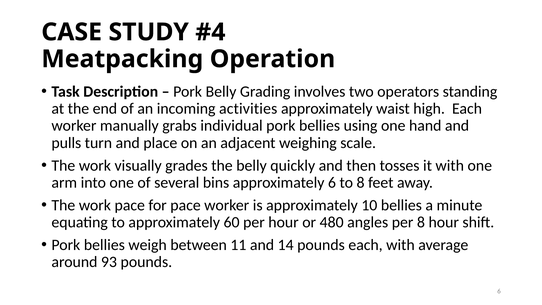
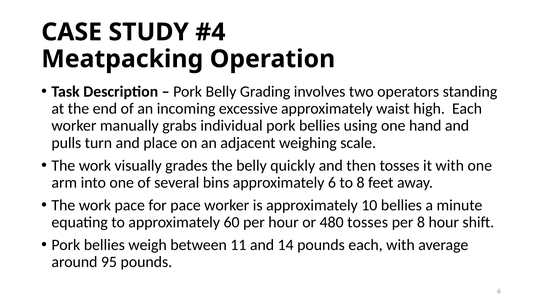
activities: activities -> excessive
480 angles: angles -> tosses
93: 93 -> 95
